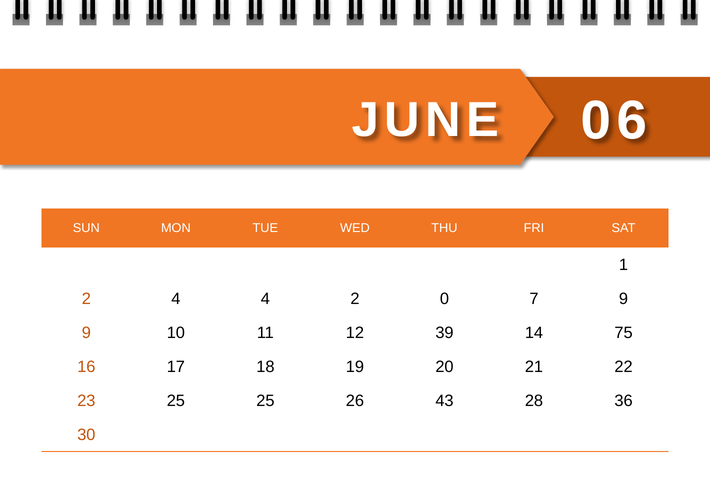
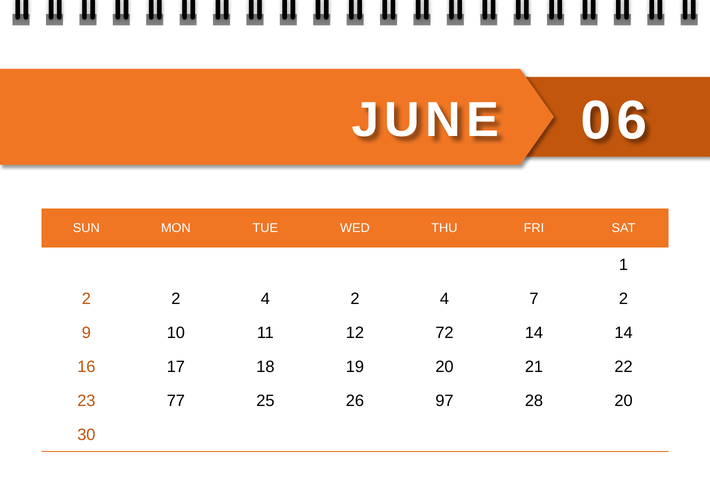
2 4: 4 -> 2
4 2 0: 0 -> 4
7 9: 9 -> 2
39: 39 -> 72
14 75: 75 -> 14
23 25: 25 -> 77
43: 43 -> 97
28 36: 36 -> 20
